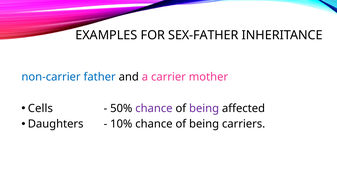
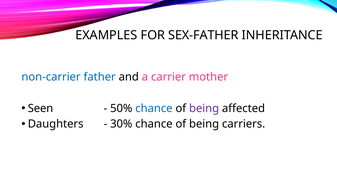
Cells: Cells -> Seen
chance at (154, 108) colour: purple -> blue
10%: 10% -> 30%
